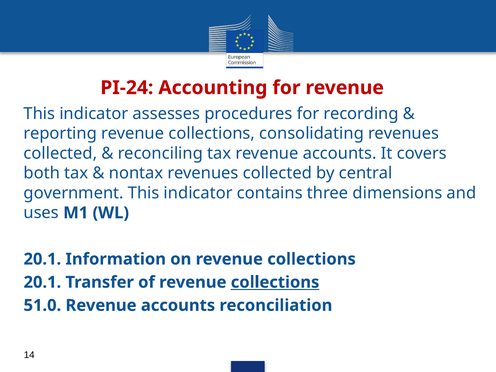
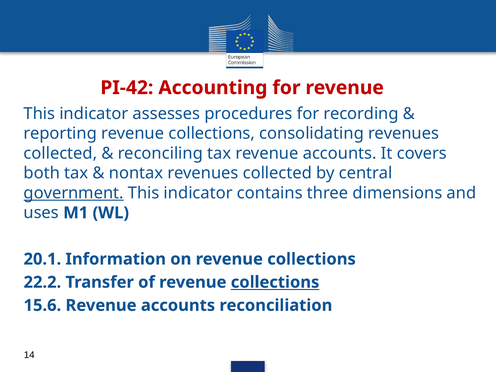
PI-24: PI-24 -> PI-42
government underline: none -> present
20.1 at (42, 282): 20.1 -> 22.2
51.0: 51.0 -> 15.6
